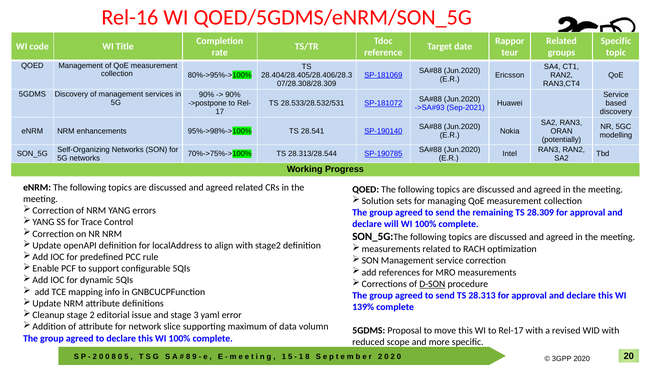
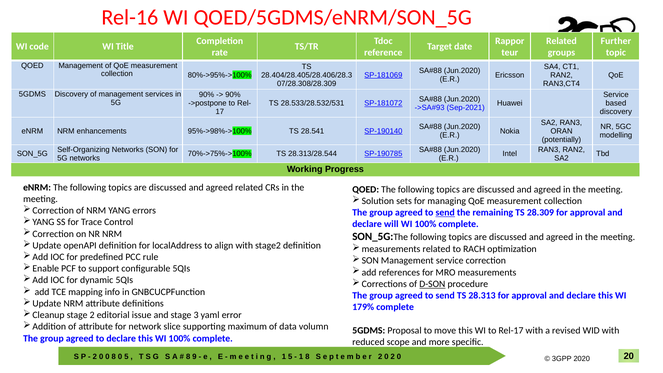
Specific at (616, 41): Specific -> Further
send at (445, 213) underline: none -> present
139%: 139% -> 179%
